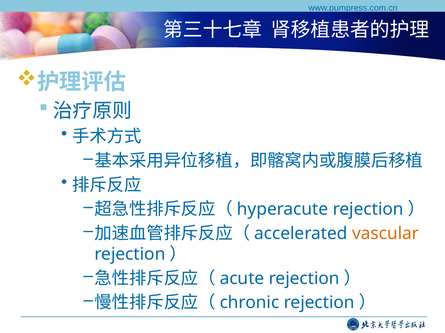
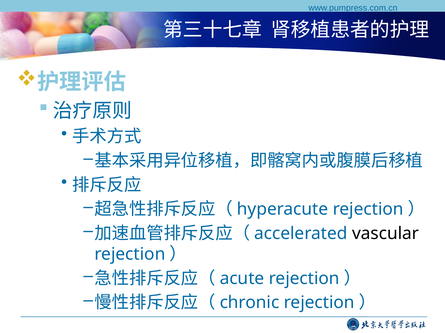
vascular colour: orange -> black
